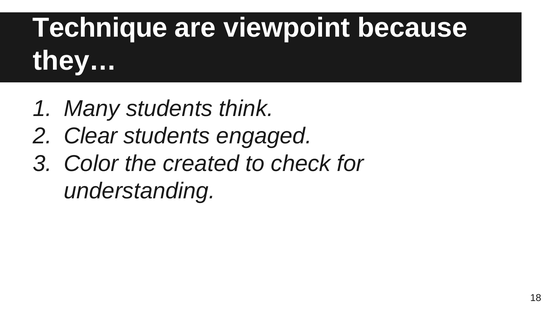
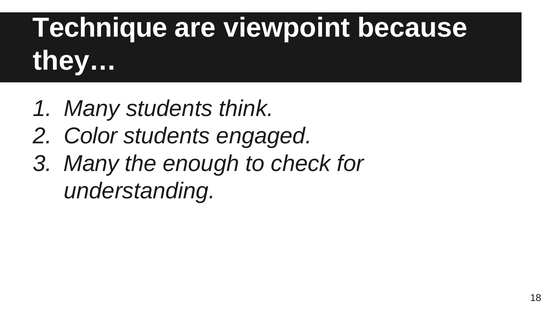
Clear: Clear -> Color
Color at (91, 163): Color -> Many
created: created -> enough
